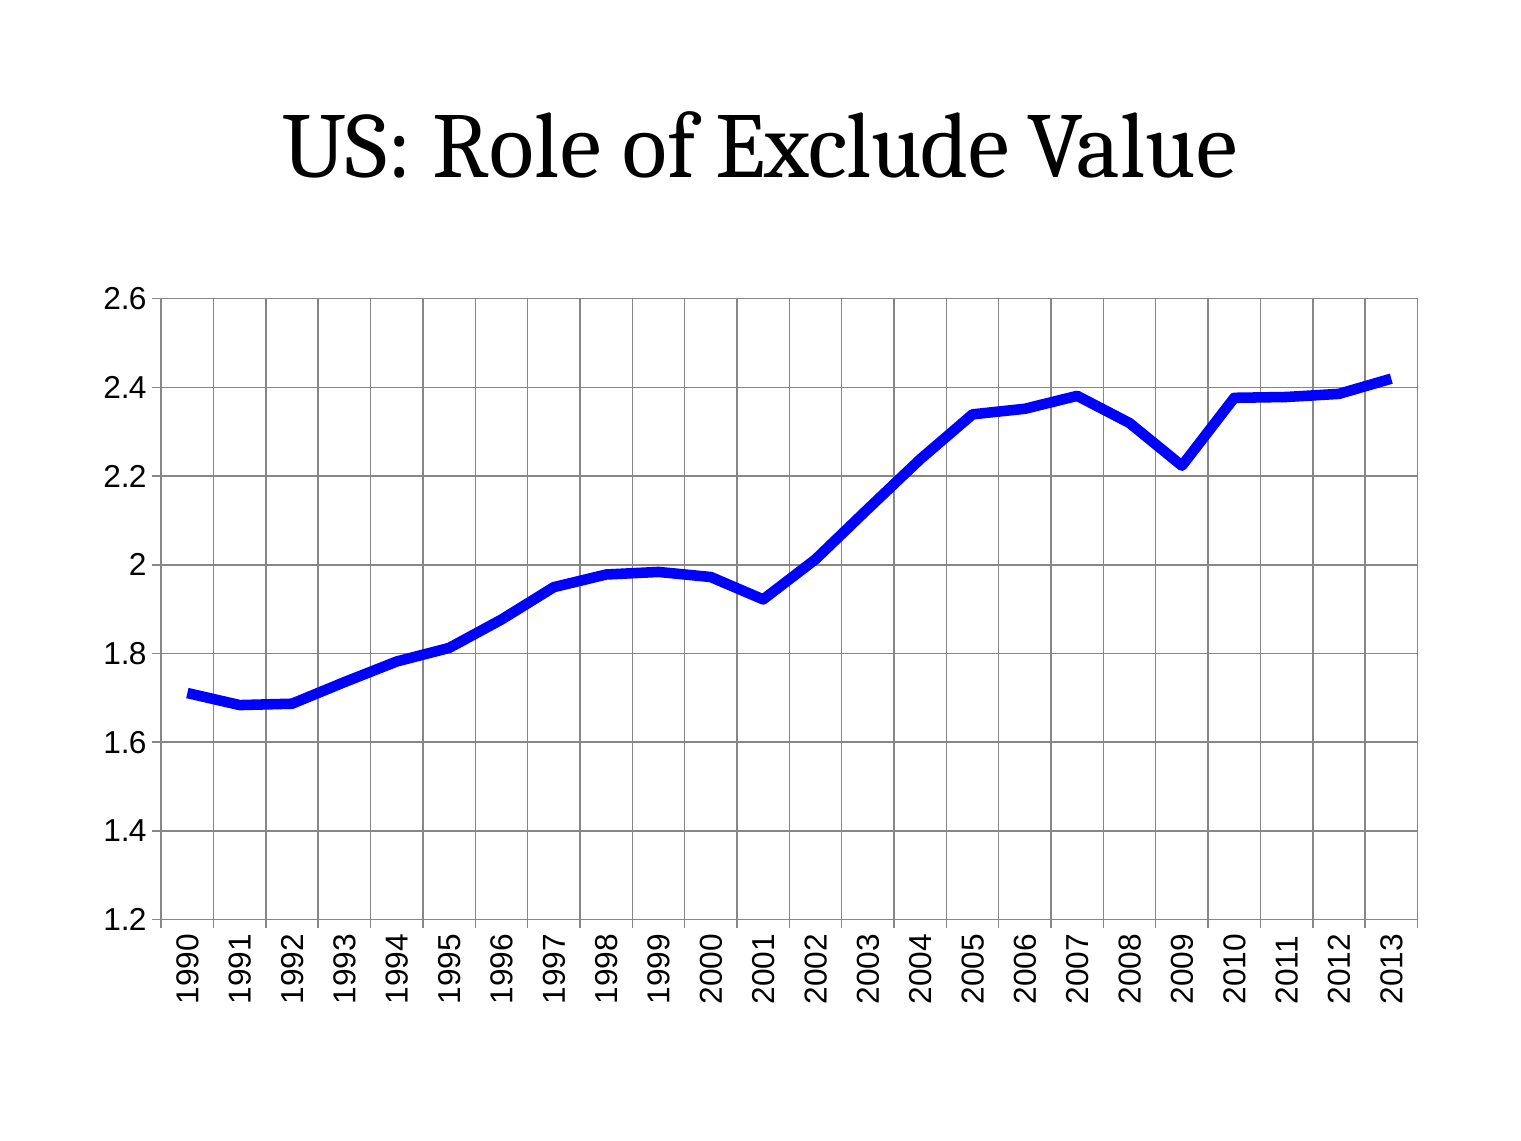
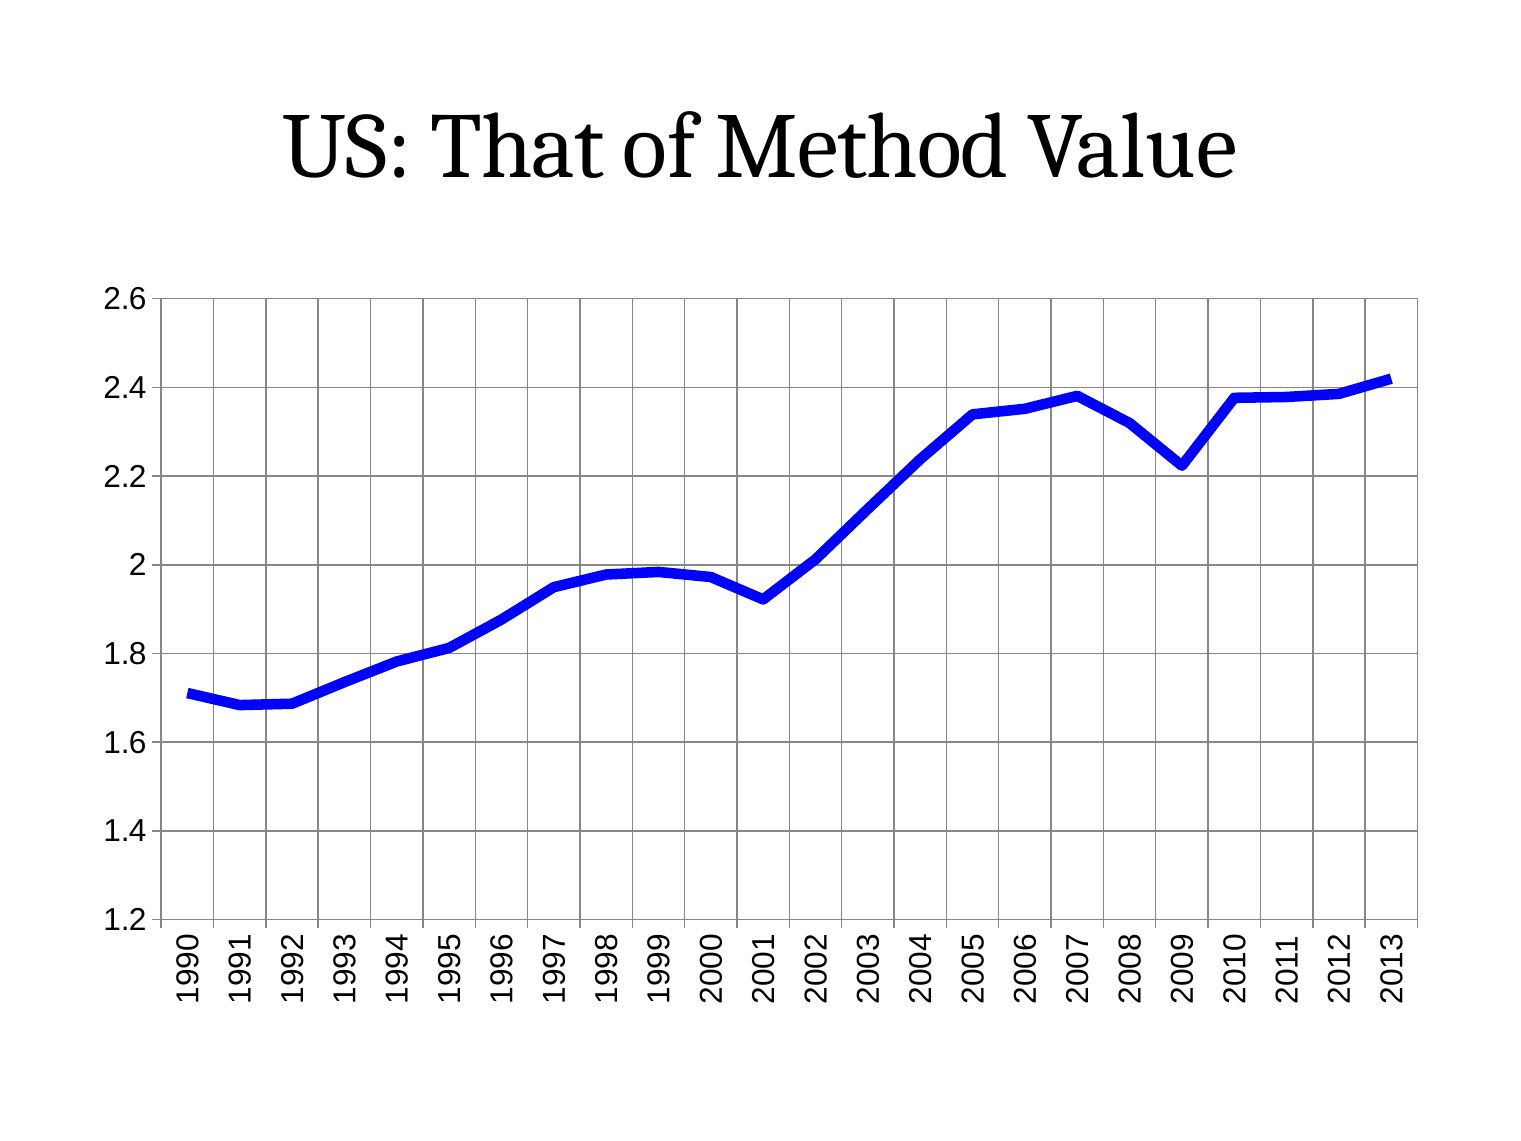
Role: Role -> That
Exclude: Exclude -> Method
